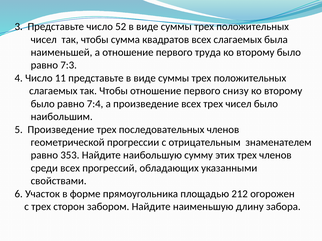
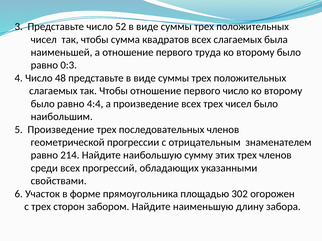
7:3: 7:3 -> 0:3
11: 11 -> 48
первого снизу: снизу -> число
7:4: 7:4 -> 4:4
353: 353 -> 214
212: 212 -> 302
